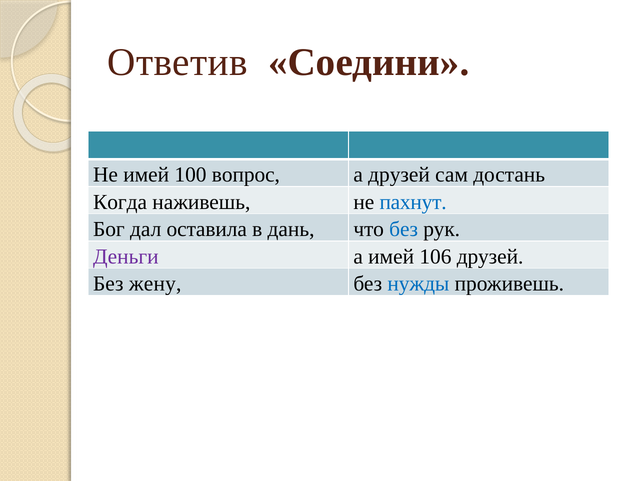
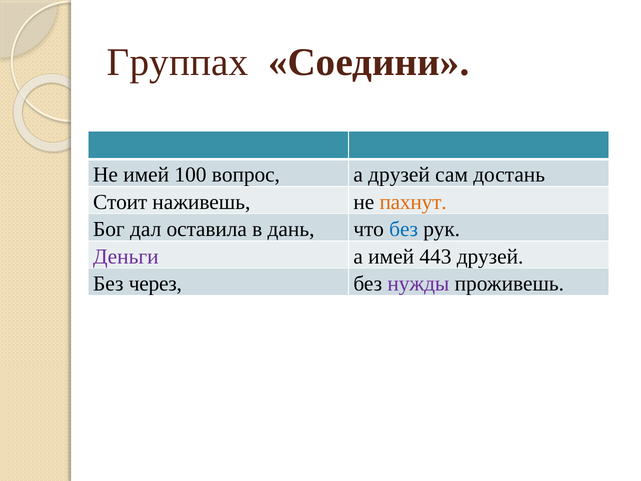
Ответив: Ответив -> Группах
Когда: Когда -> Стоит
пахнут colour: blue -> orange
106: 106 -> 443
жену: жену -> через
нужды colour: blue -> purple
